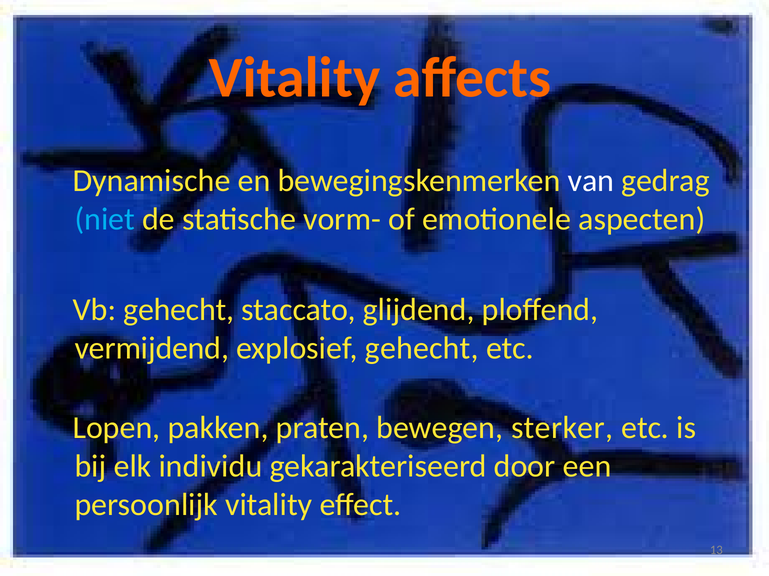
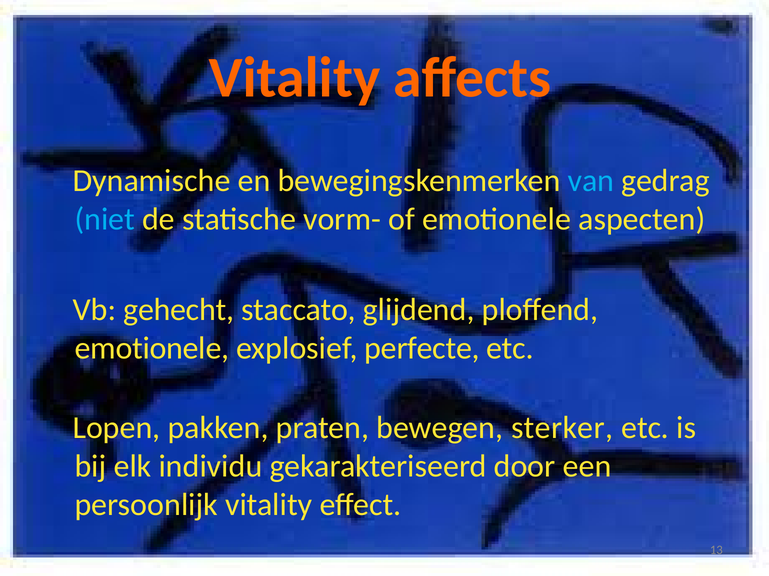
van colour: white -> light blue
vermijdend at (152, 348): vermijdend -> emotionele
explosief gehecht: gehecht -> perfecte
